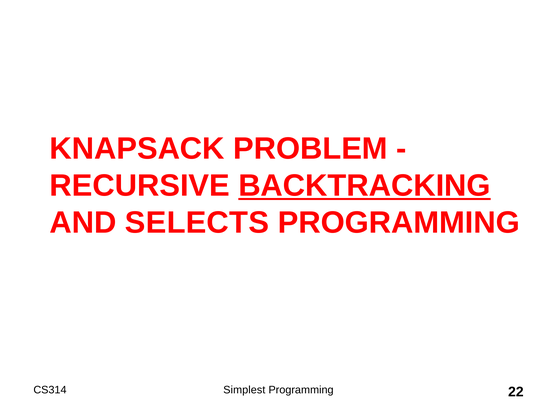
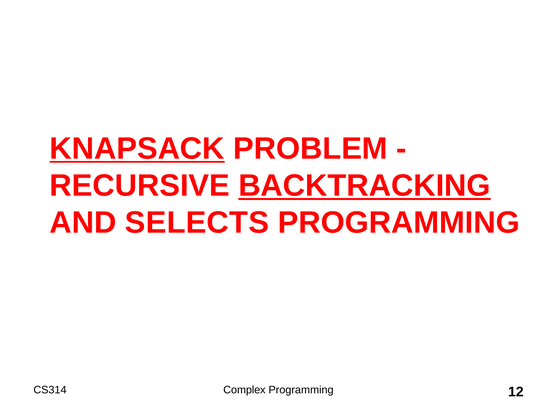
KNAPSACK underline: none -> present
Simplest: Simplest -> Complex
22: 22 -> 12
